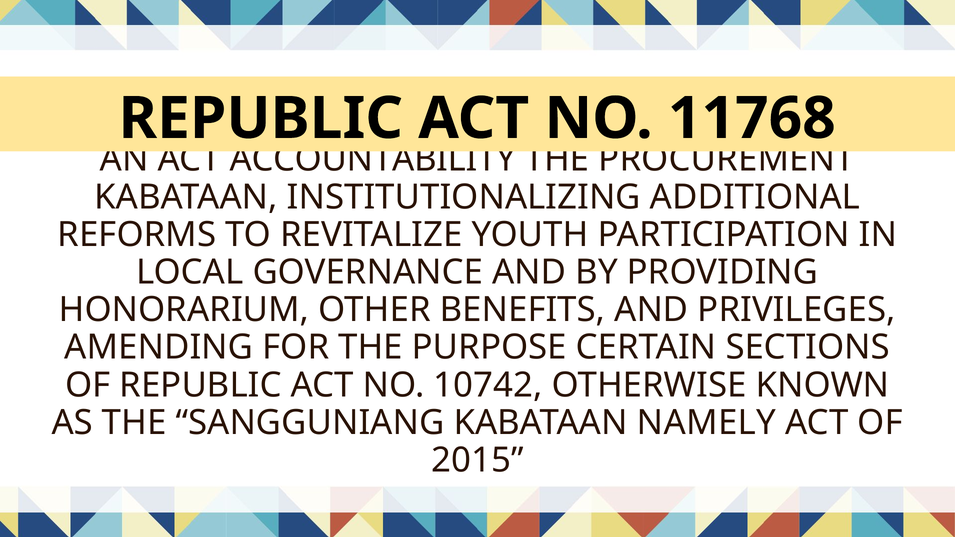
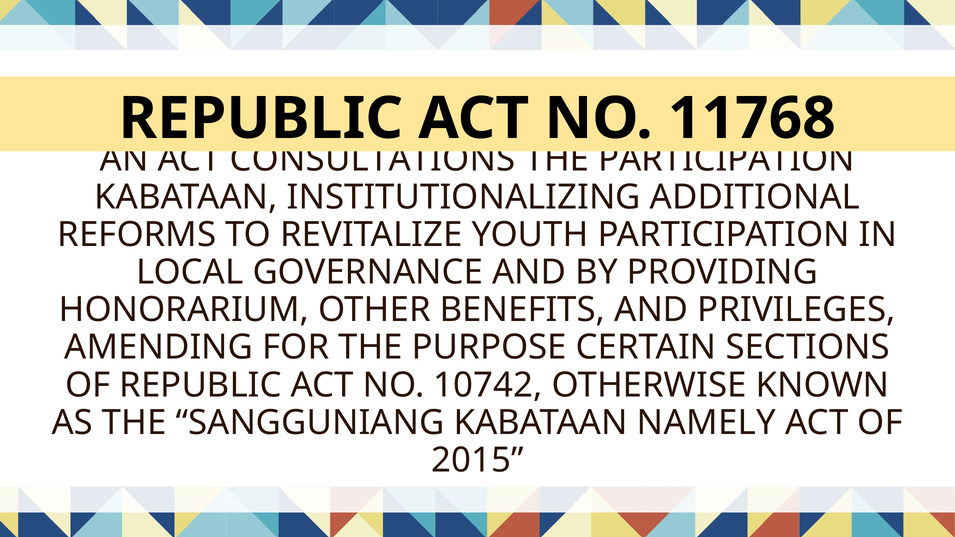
ACCOUNTABILITY: ACCOUNTABILITY -> CONSULTATIONS
PROCUREMENT at (726, 160): PROCUREMENT -> PARTICIPATION
